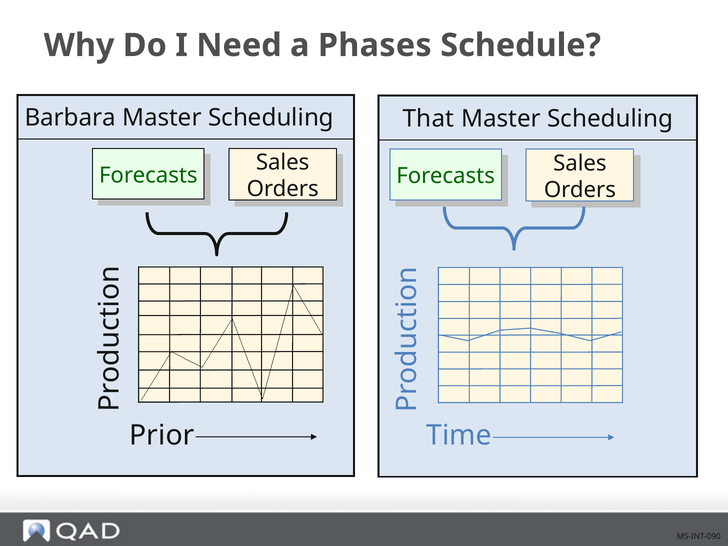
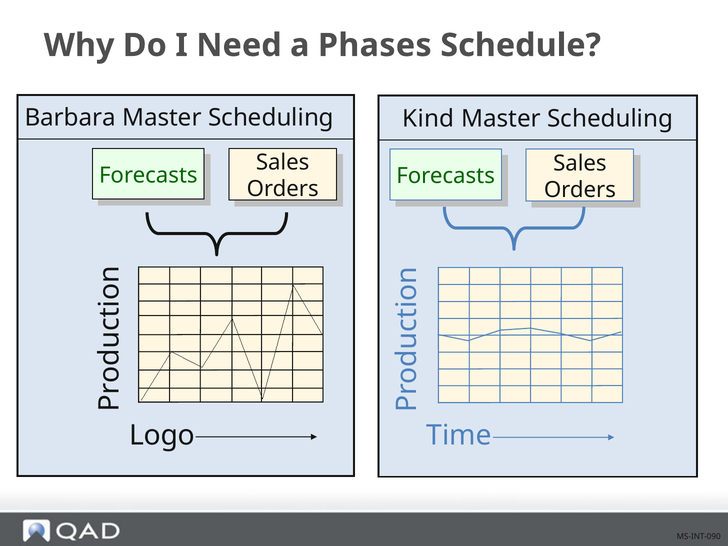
That: That -> Kind
Prior: Prior -> Logo
